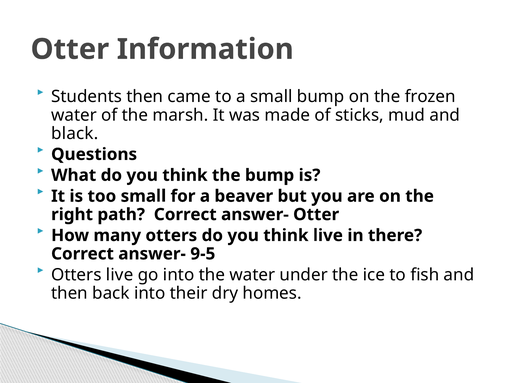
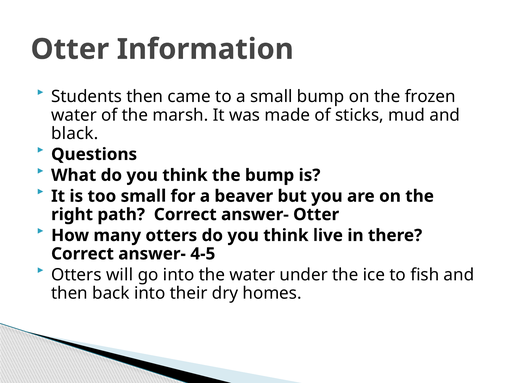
9-5: 9-5 -> 4-5
Otters live: live -> will
